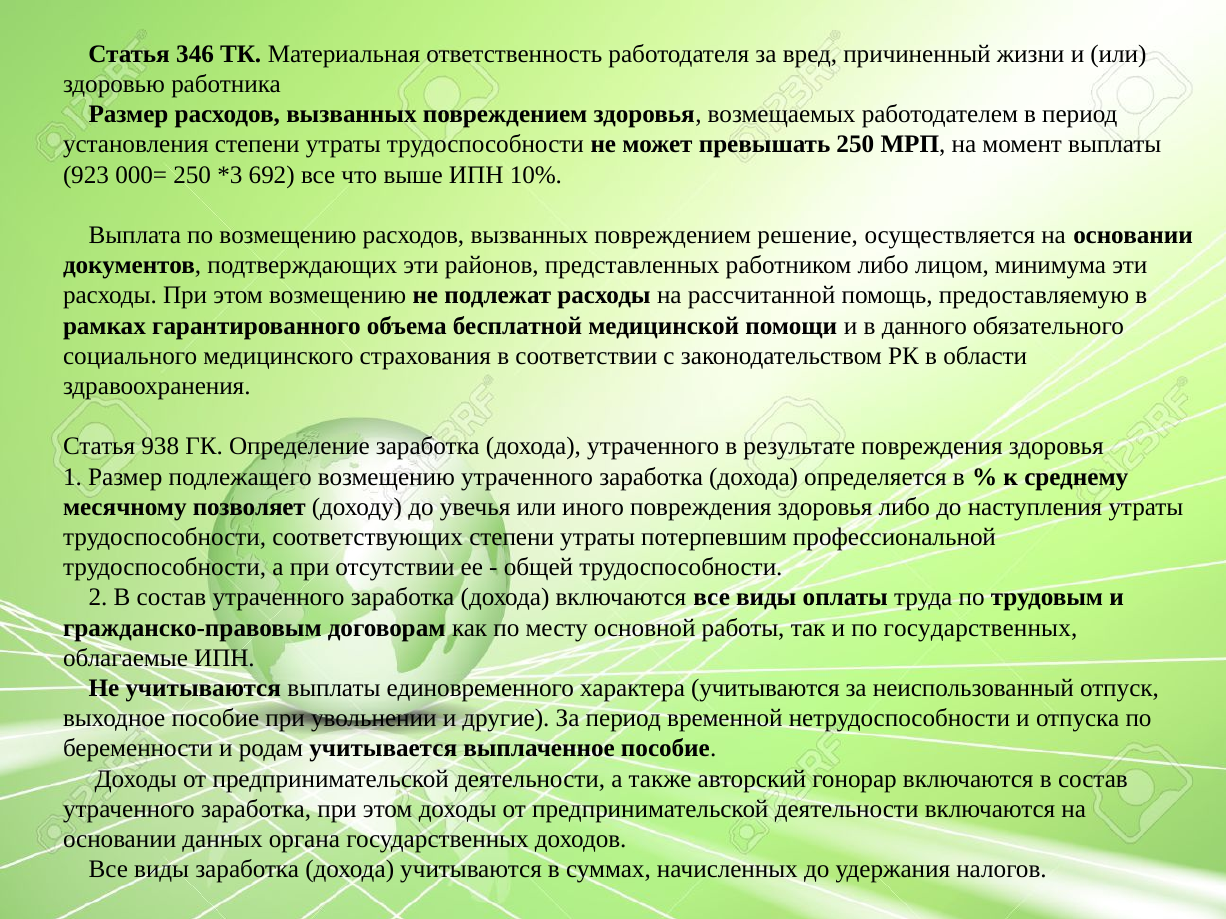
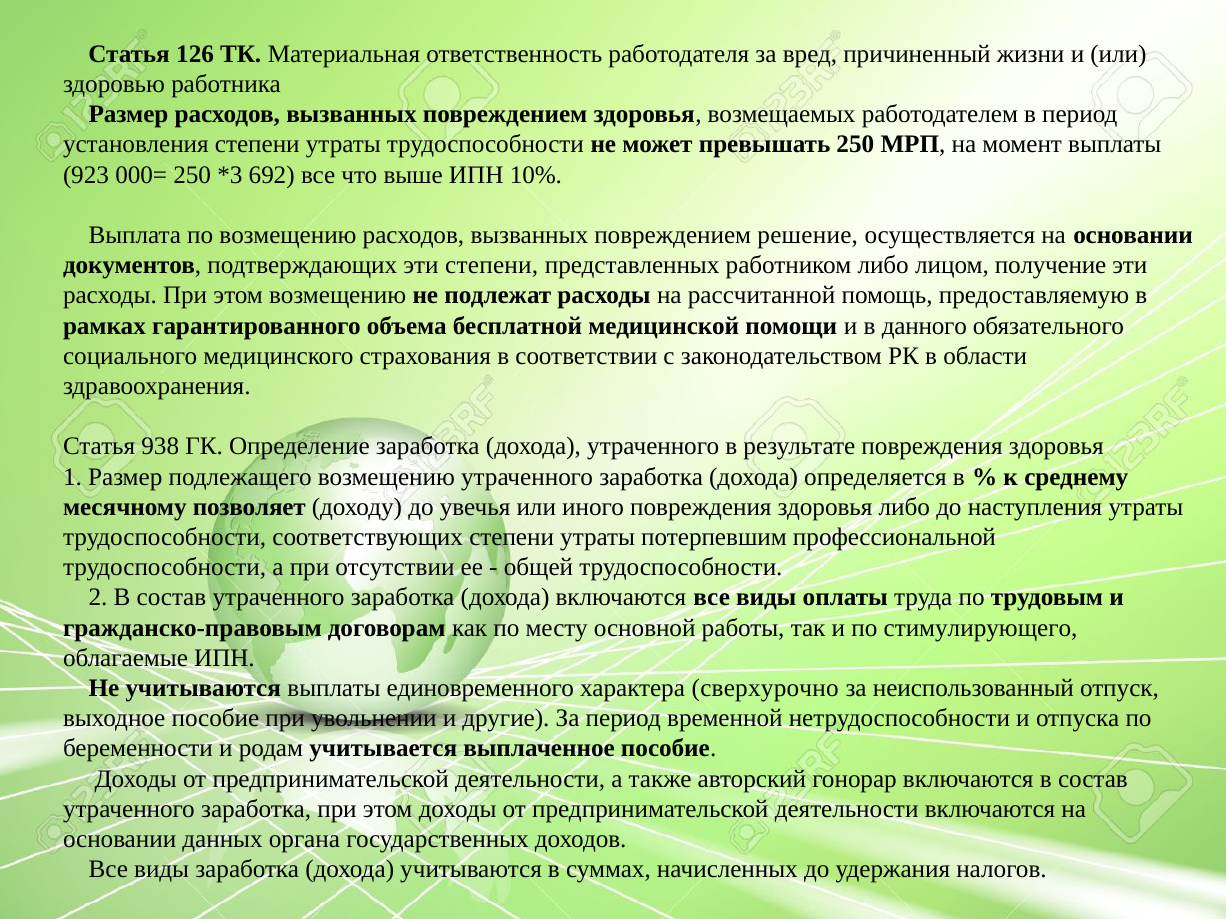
346: 346 -> 126
эти районов: районов -> степени
минимума: минимума -> получение
по государственных: государственных -> стимулирующего
характера учитываются: учитываются -> сверхурочно
